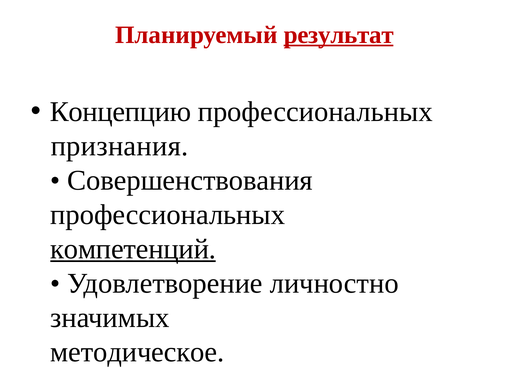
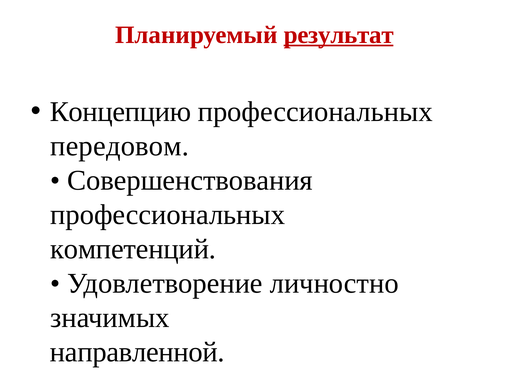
признания: признания -> передовом
компетенций underline: present -> none
методическое: методическое -> направленной
